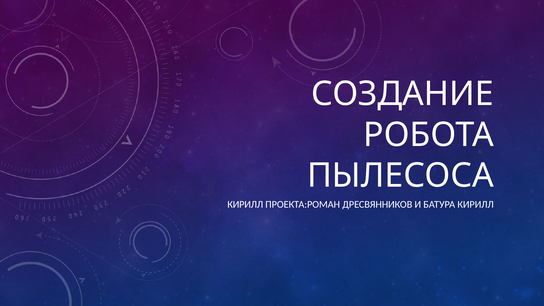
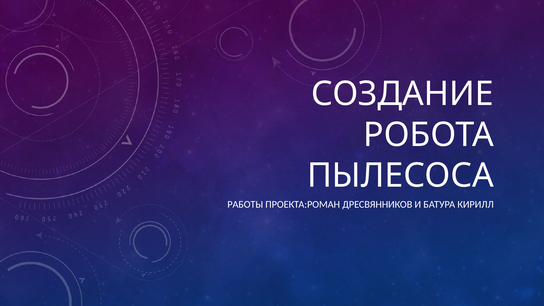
КИРИЛЛ at (245, 205): КИРИЛЛ -> РАБОТЫ
